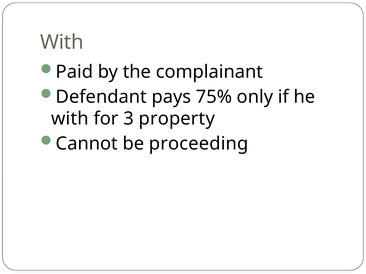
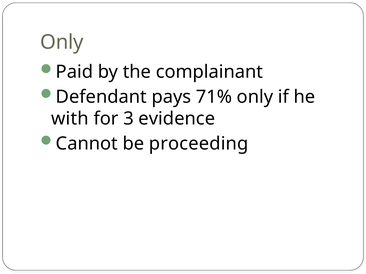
With at (62, 42): With -> Only
75%: 75% -> 71%
property: property -> evidence
